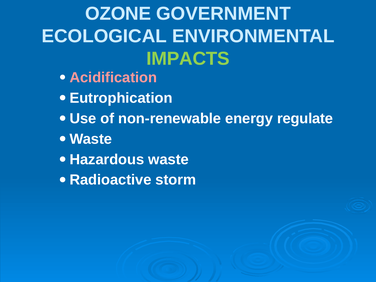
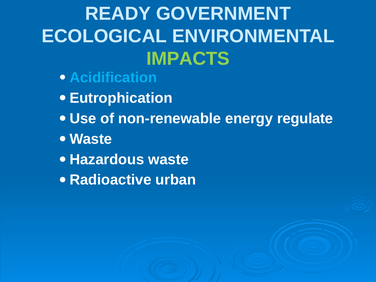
OZONE: OZONE -> READY
Acidification colour: pink -> light blue
storm: storm -> urban
